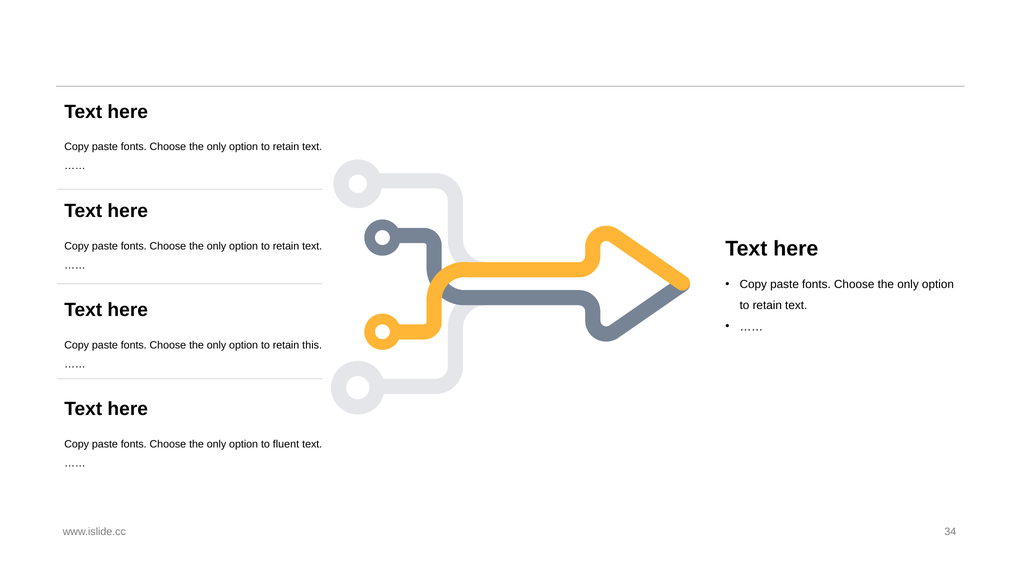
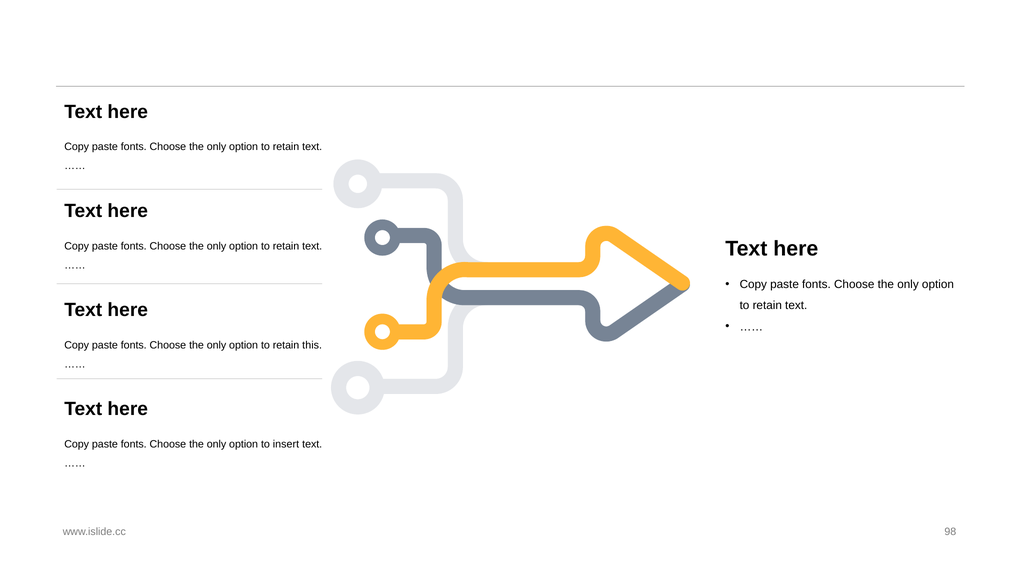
fluent: fluent -> insert
34: 34 -> 98
